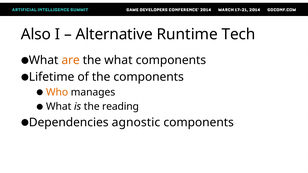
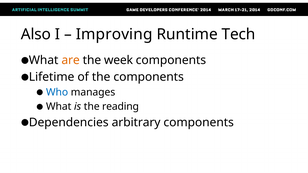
Alternative: Alternative -> Improving
the what: what -> week
Who colour: orange -> blue
agnostic: agnostic -> arbitrary
